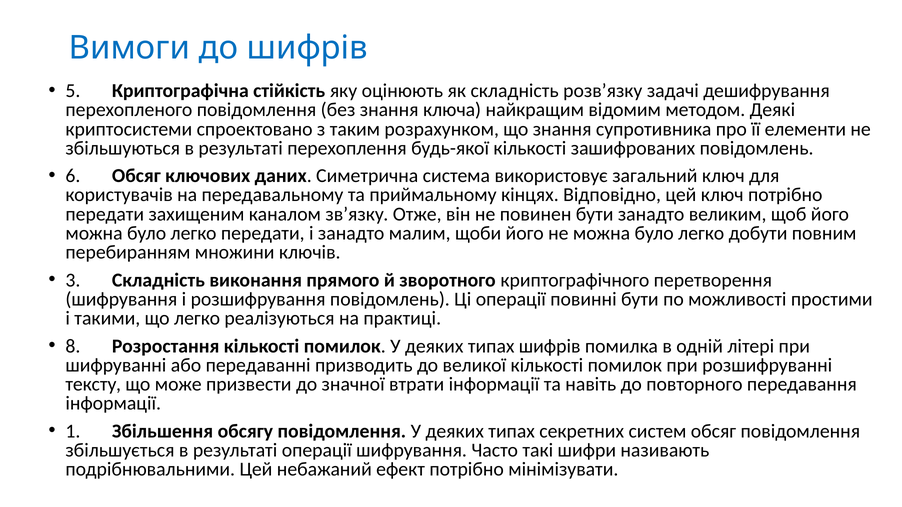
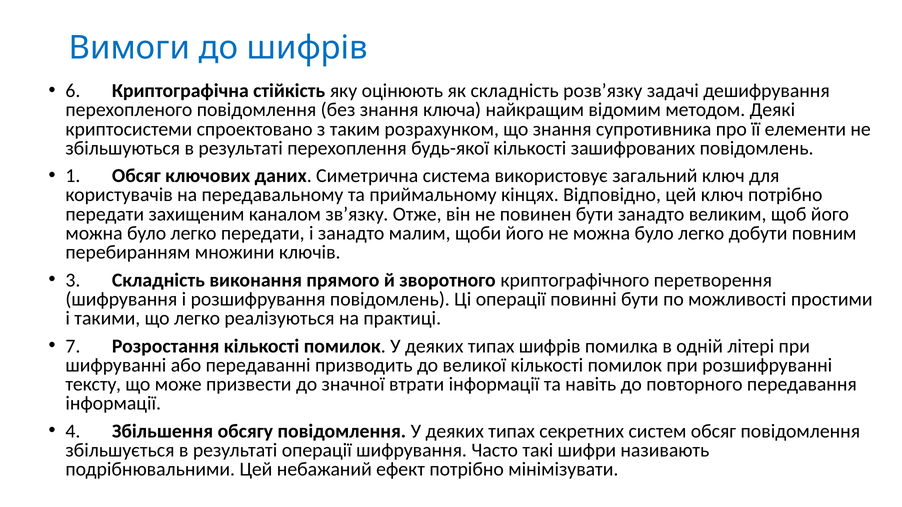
5: 5 -> 6
6: 6 -> 1
8: 8 -> 7
1: 1 -> 4
